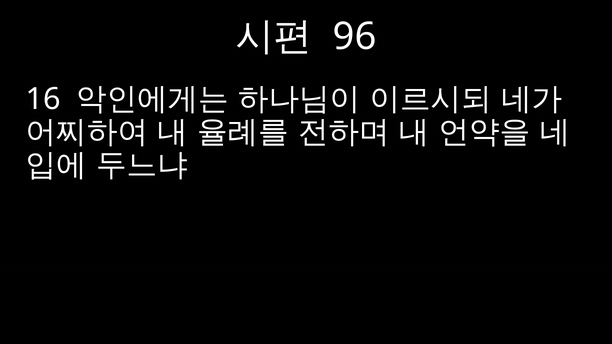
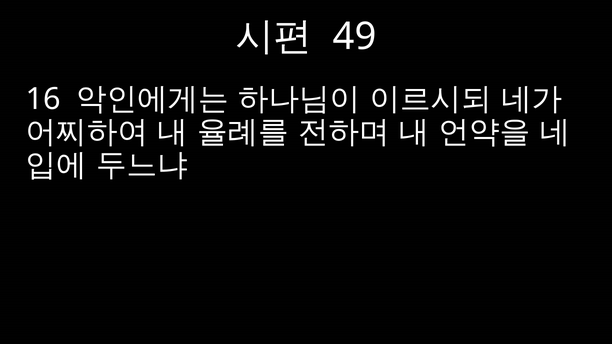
96: 96 -> 49
